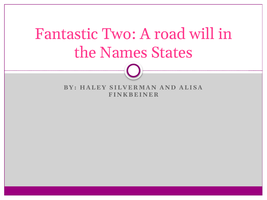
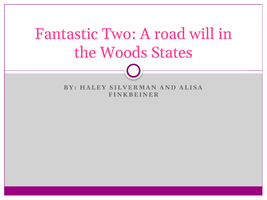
Names: Names -> Woods
